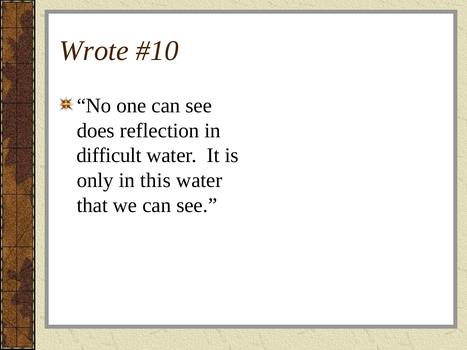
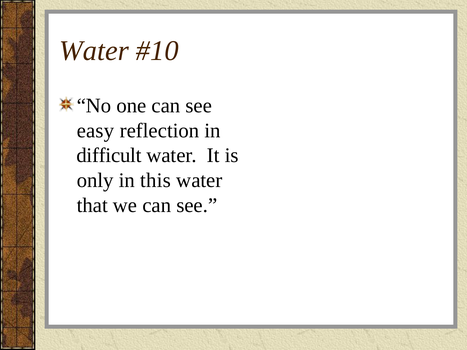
Wrote at (94, 51): Wrote -> Water
does: does -> easy
